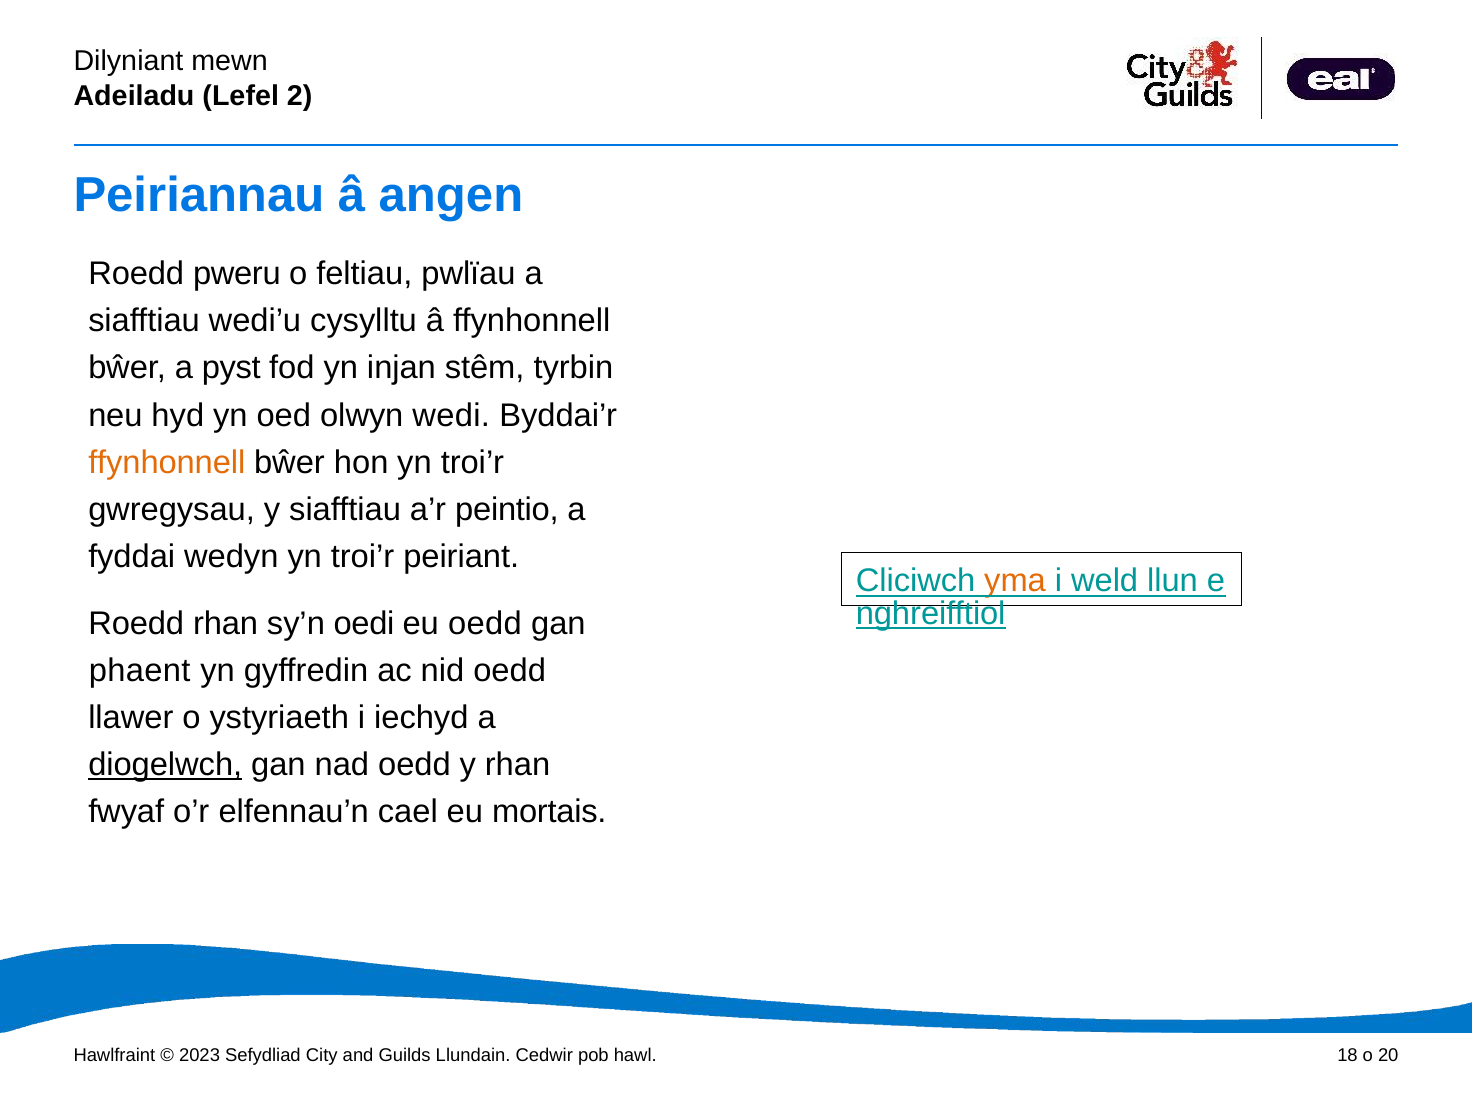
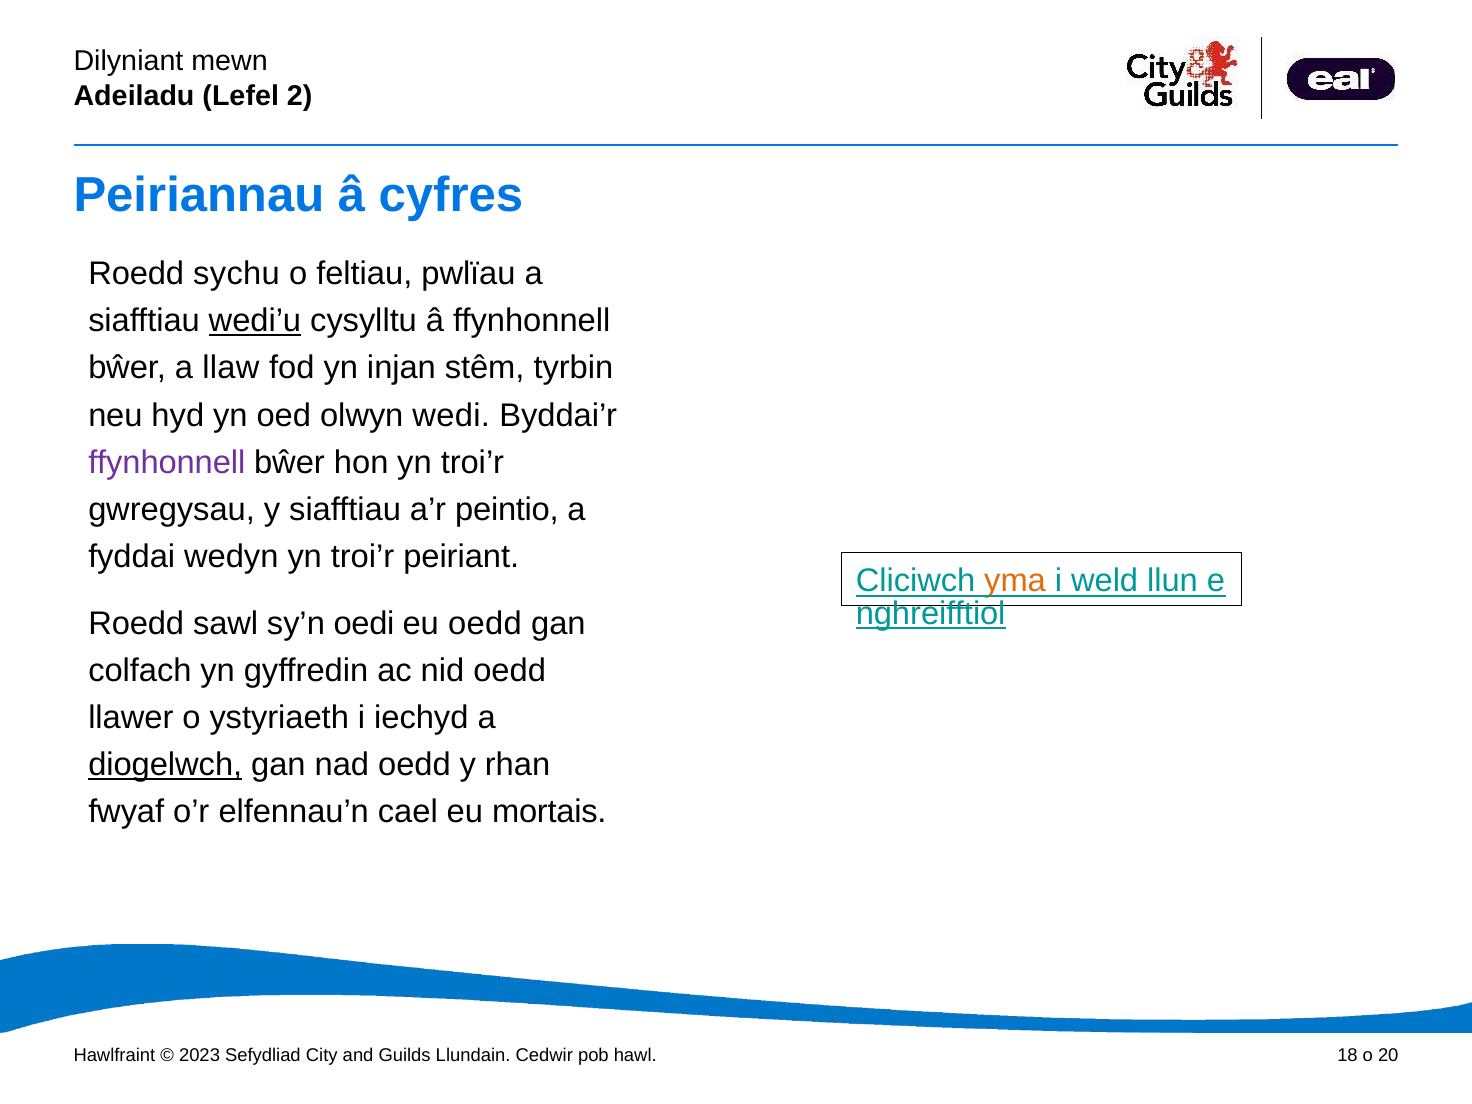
angen: angen -> cyfres
pweru: pweru -> sychu
wedi’u underline: none -> present
pyst: pyst -> llaw
ffynhonnell at (167, 462) colour: orange -> purple
Roedd rhan: rhan -> sawl
phaent: phaent -> colfach
